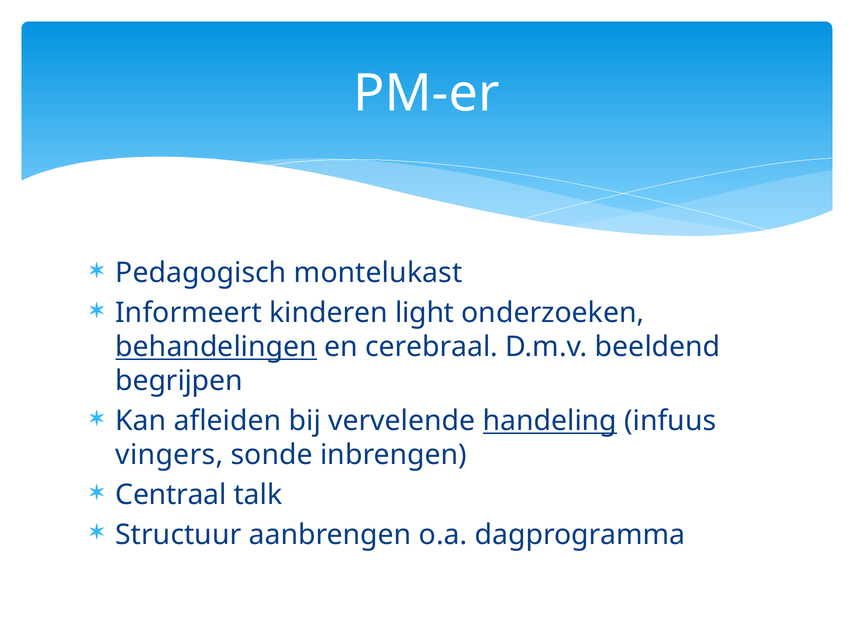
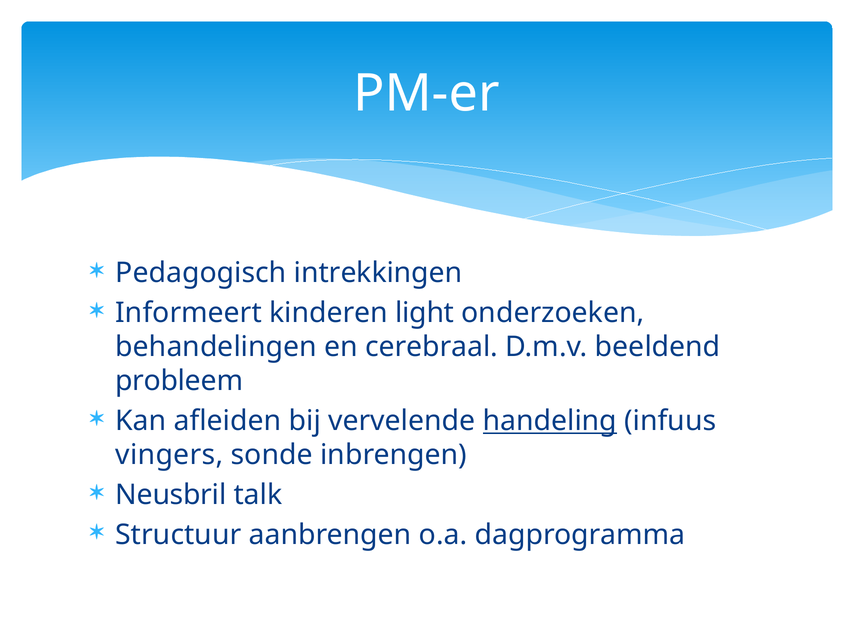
montelukast: montelukast -> intrekkingen
behandelingen underline: present -> none
begrijpen: begrijpen -> probleem
Centraal: Centraal -> Neusbril
